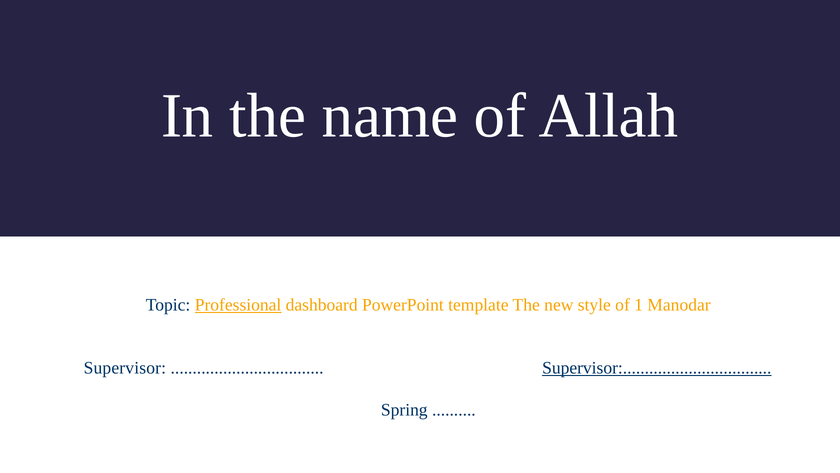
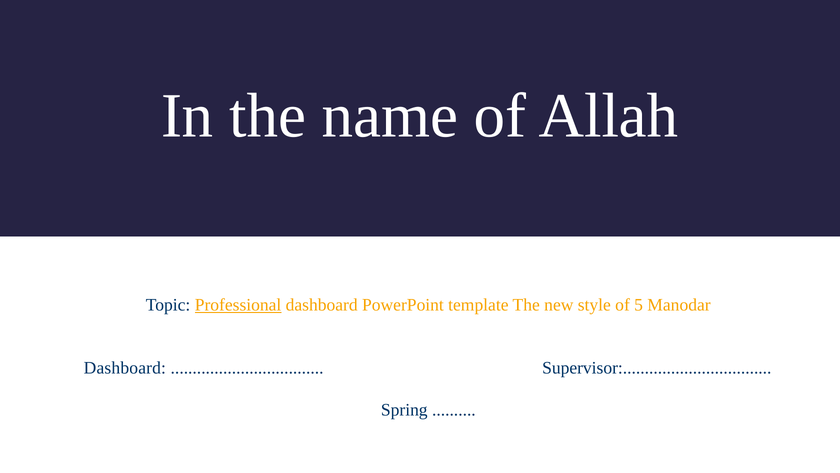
1: 1 -> 5
Supervisor at (125, 368): Supervisor -> Dashboard
Supervisor at (657, 368) underline: present -> none
